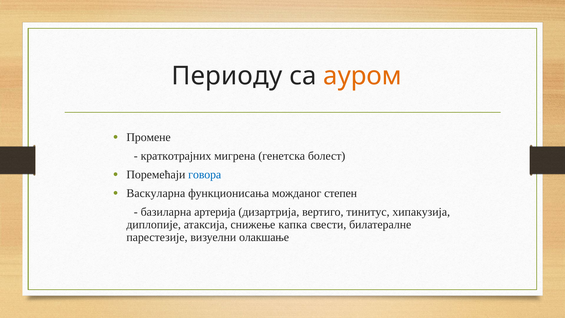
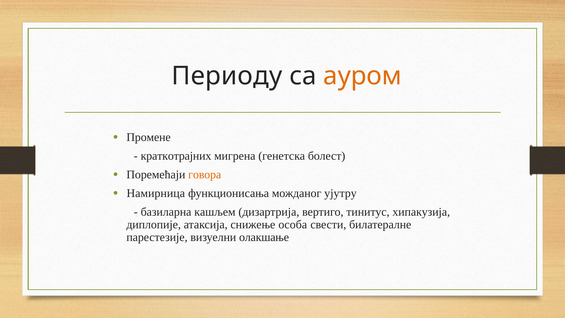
говора colour: blue -> orange
Васкуларна: Васкуларна -> Намирница
степен: степен -> ујутру
артерија: артерија -> кашљем
капка: капка -> особа
